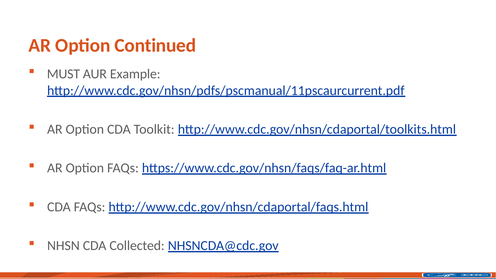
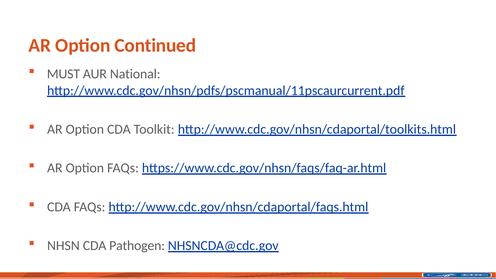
Example: Example -> National
Collected: Collected -> Pathogen
